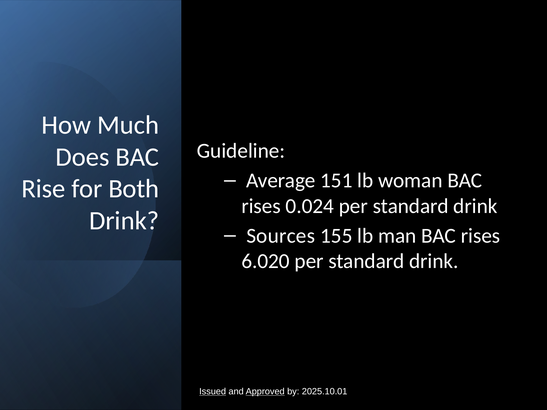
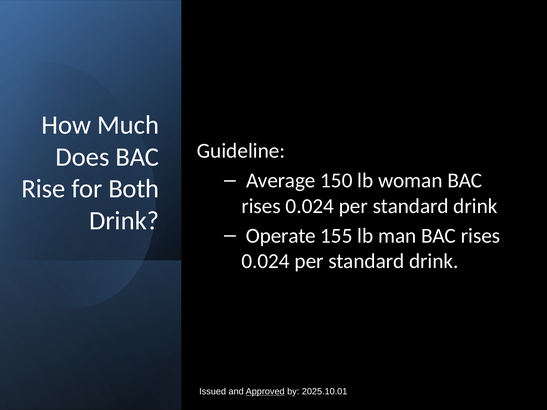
151: 151 -> 150
Sources: Sources -> Operate
6.020 at (266, 261): 6.020 -> 0.024
Issued underline: present -> none
